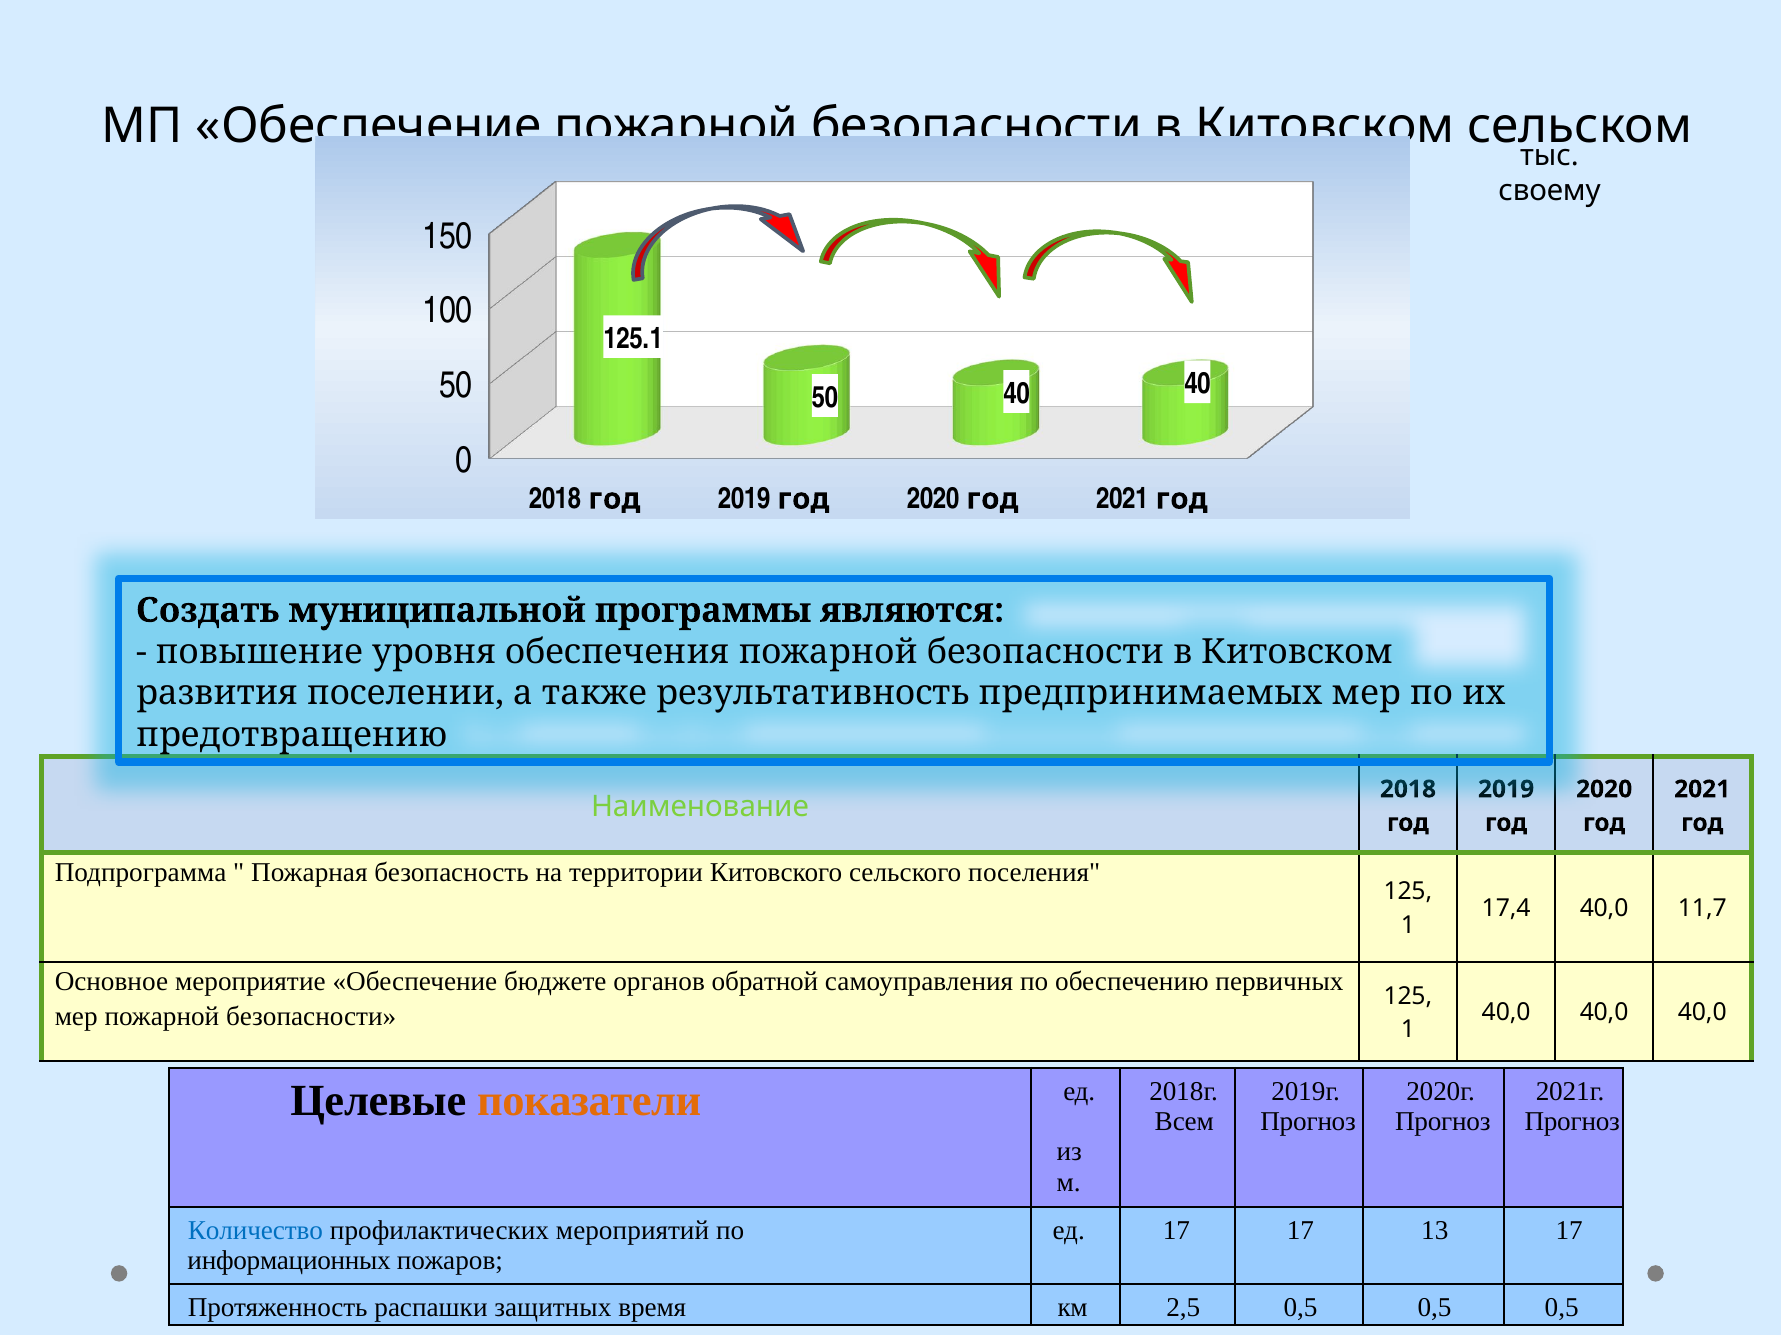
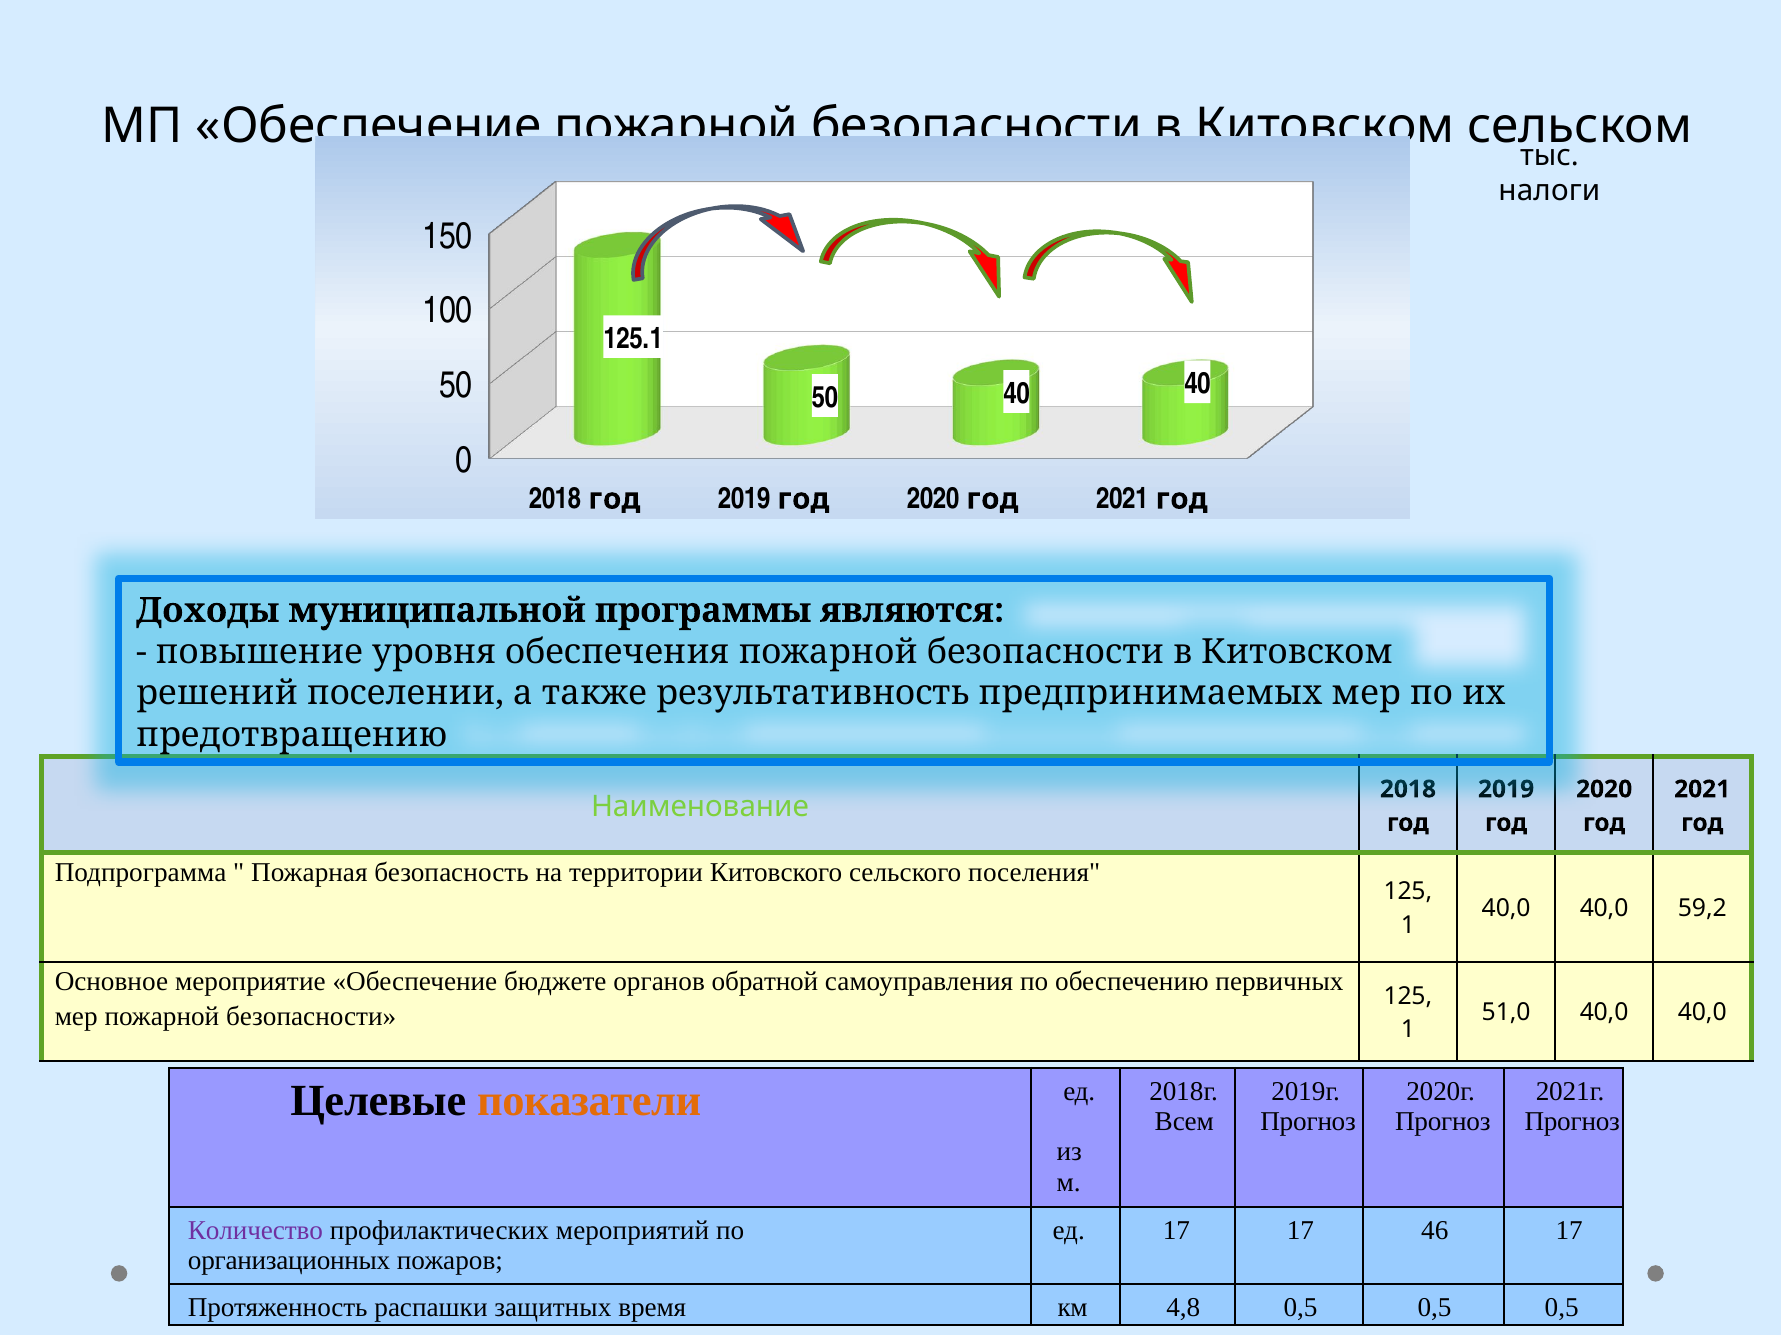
своему: своему -> налоги
Создать: Создать -> Доходы
развития: развития -> решений
17,4 at (1506, 909): 17,4 -> 40,0
11,7: 11,7 -> 59,2
40,0 at (1506, 1013): 40,0 -> 51,0
Количество colour: blue -> purple
13: 13 -> 46
информационных: информационных -> организационных
2,5: 2,5 -> 4,8
